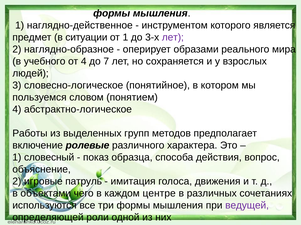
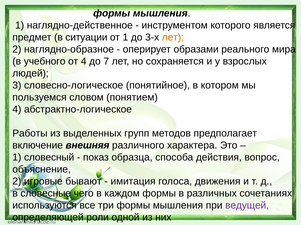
лет at (173, 37) colour: purple -> orange
ролевые: ролевые -> внешняя
патруль: патруль -> бывают
объектами: объектами -> словесные
каждом центре: центре -> формы
